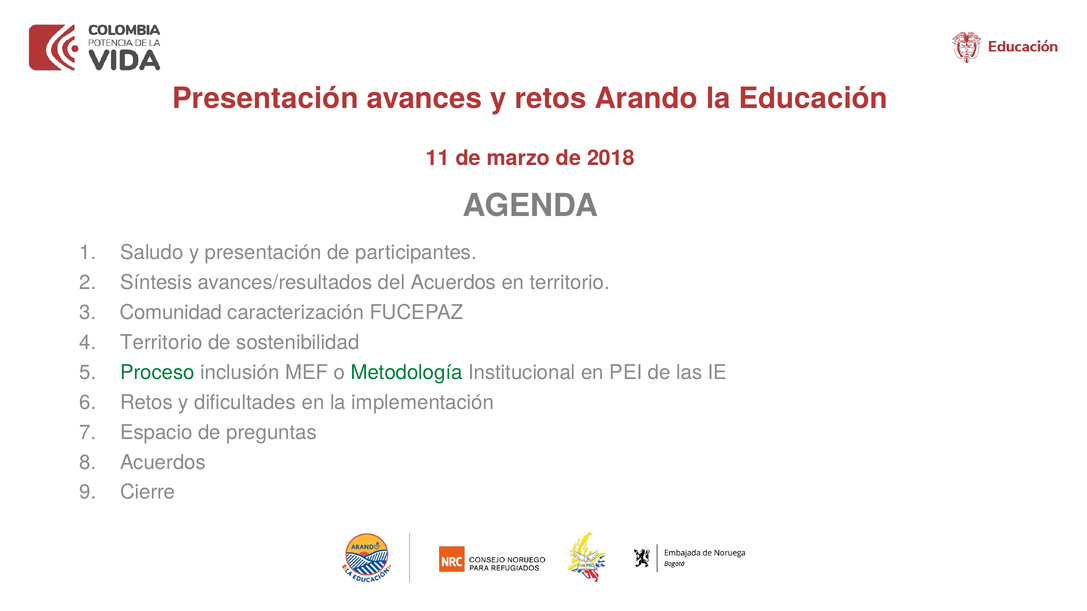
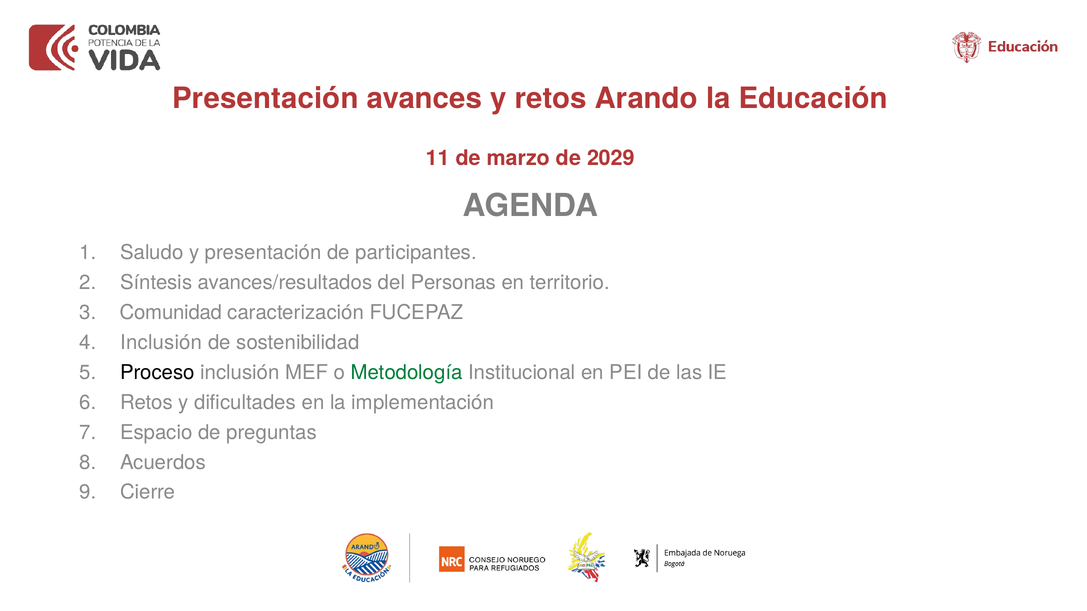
2018: 2018 -> 2029
del Acuerdos: Acuerdos -> Personas
Territorio at (161, 343): Territorio -> Inclusión
Proceso colour: green -> black
